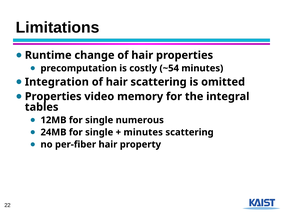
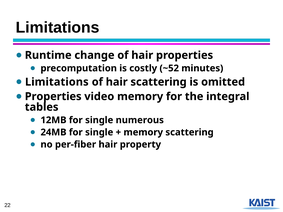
~54: ~54 -> ~52
Integration at (57, 82): Integration -> Limitations
minutes at (143, 132): minutes -> memory
